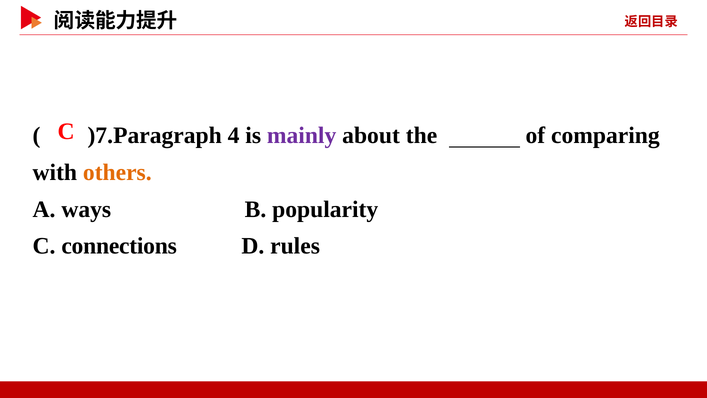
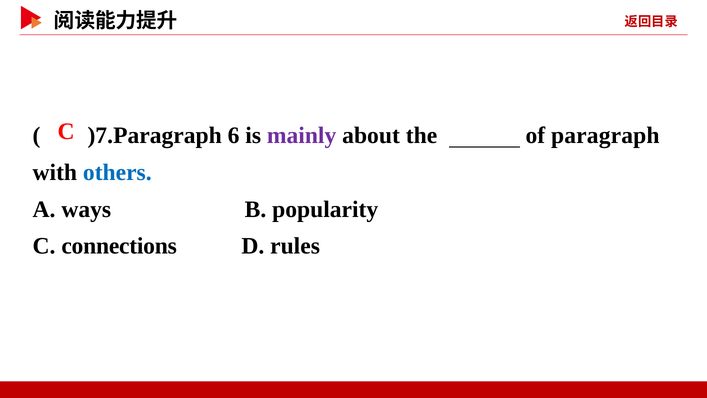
4: 4 -> 6
comparing: comparing -> paragraph
others colour: orange -> blue
